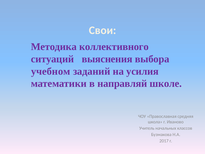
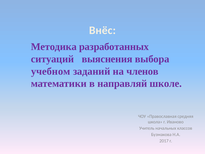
Свои: Свои -> Внёс
коллективного: коллективного -> разработанных
усилия: усилия -> членов
